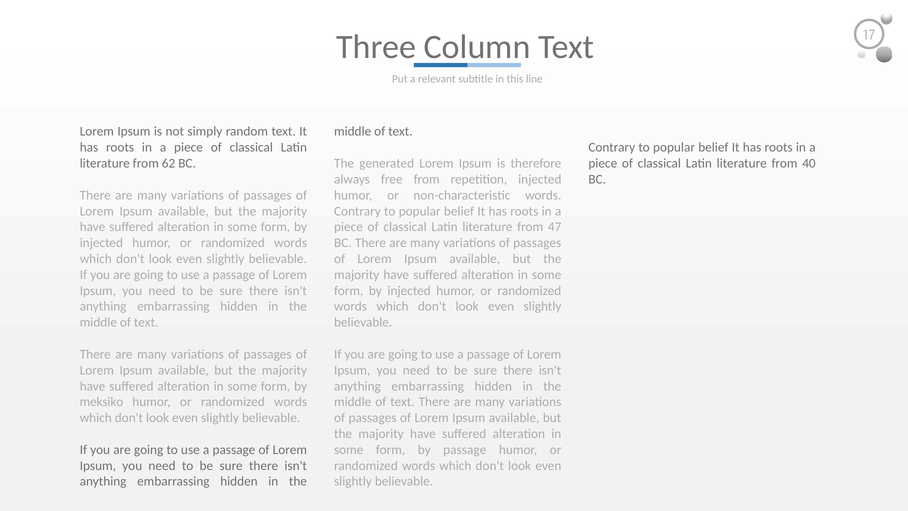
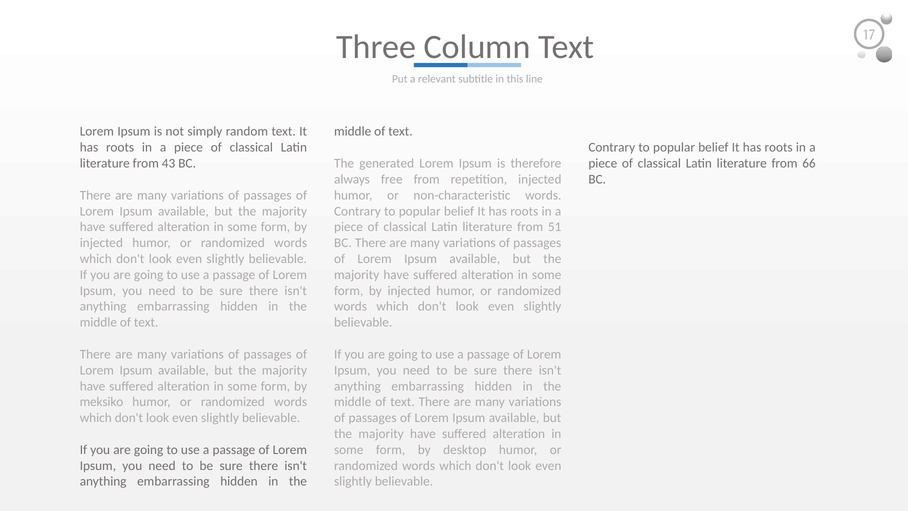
62: 62 -> 43
40: 40 -> 66
47: 47 -> 51
by passage: passage -> desktop
